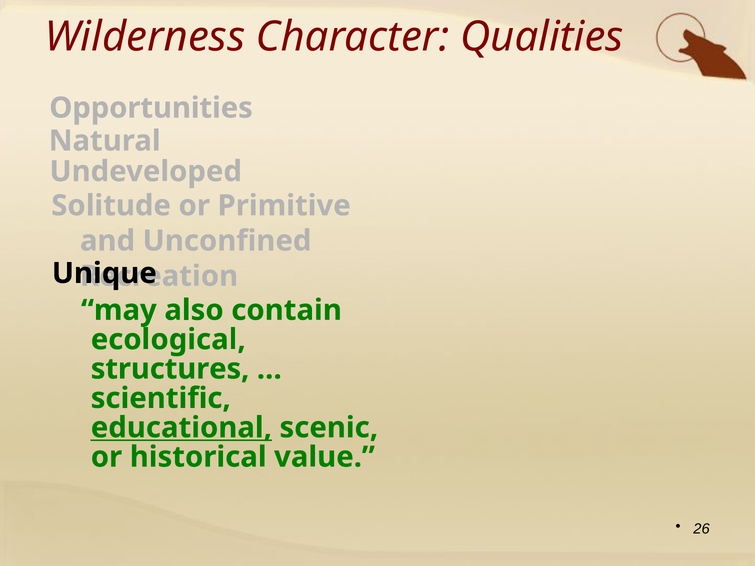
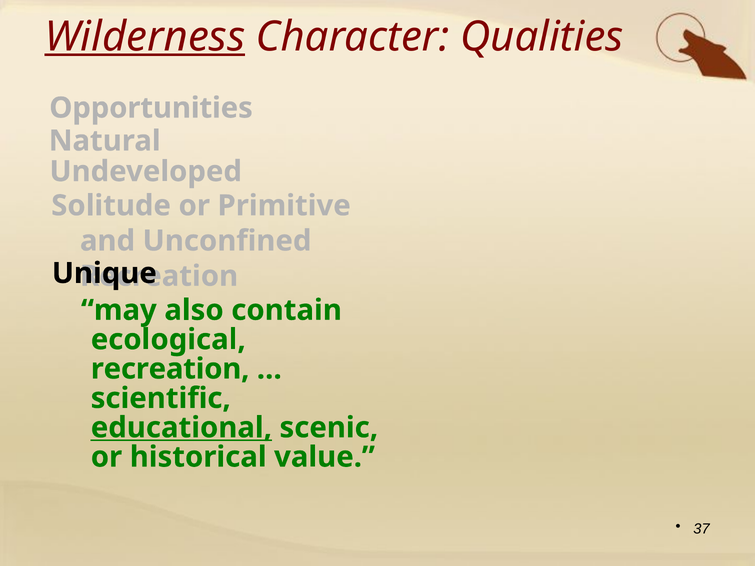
Wilderness underline: none -> present
structures at (170, 369): structures -> recreation
26: 26 -> 37
